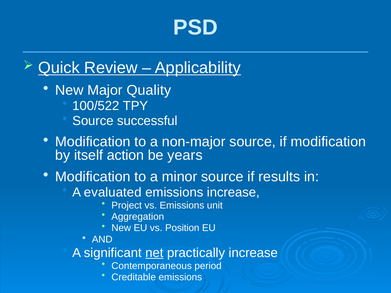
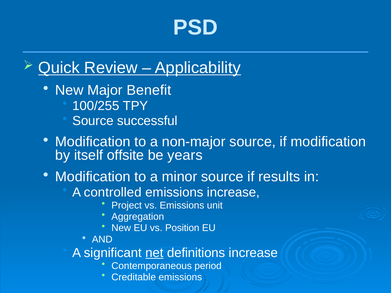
Quality: Quality -> Benefit
100/522: 100/522 -> 100/255
action: action -> offsite
evaluated: evaluated -> controlled
practically: practically -> definitions
